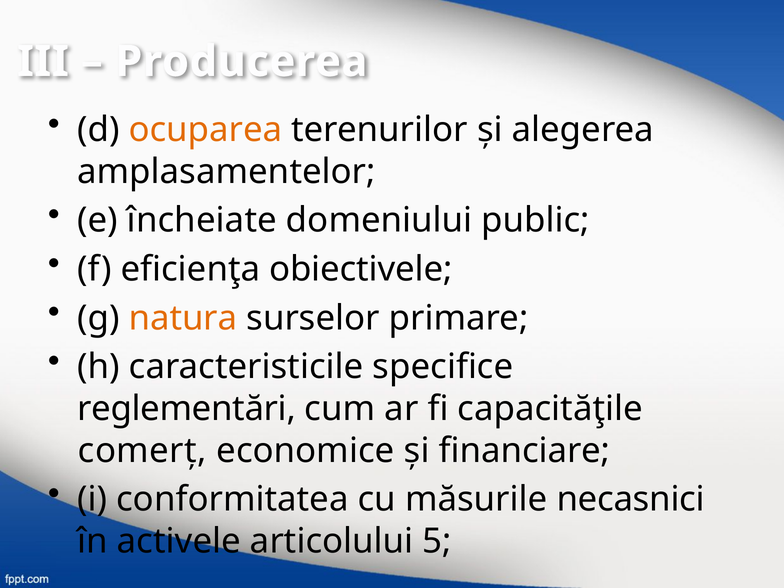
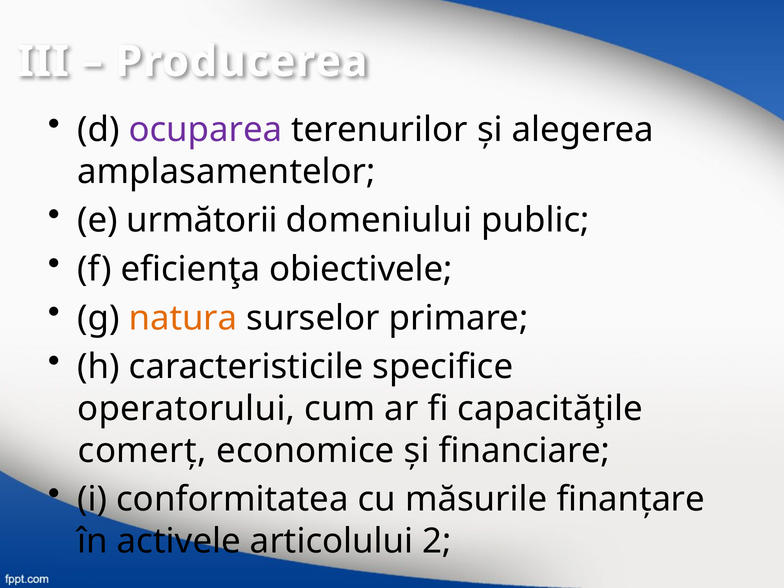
ocuparea colour: orange -> purple
încheiate: încheiate -> următorii
reglementări: reglementări -> operatorului
necasnici: necasnici -> finanţare
5: 5 -> 2
